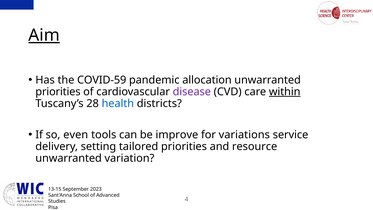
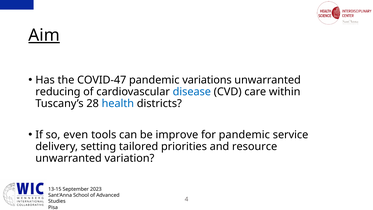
COVID-59: COVID-59 -> COVID-47
allocation: allocation -> variations
priorities at (58, 92): priorities -> reducing
disease colour: purple -> blue
within underline: present -> none
for variations: variations -> pandemic
